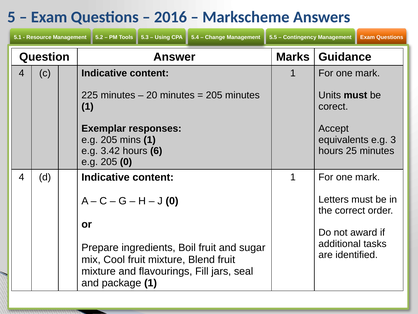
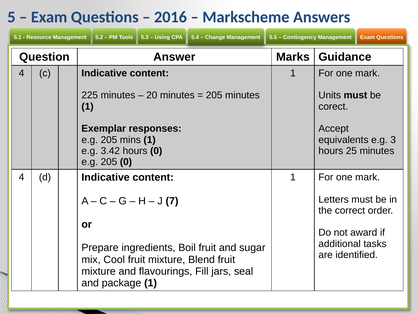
hours 6: 6 -> 0
J 0: 0 -> 7
